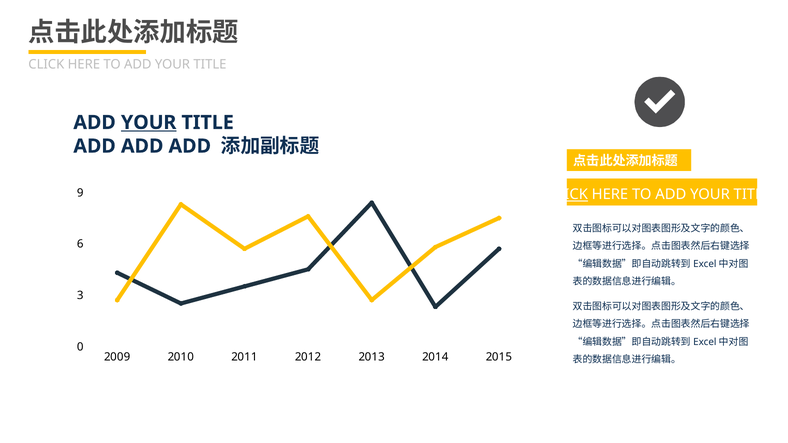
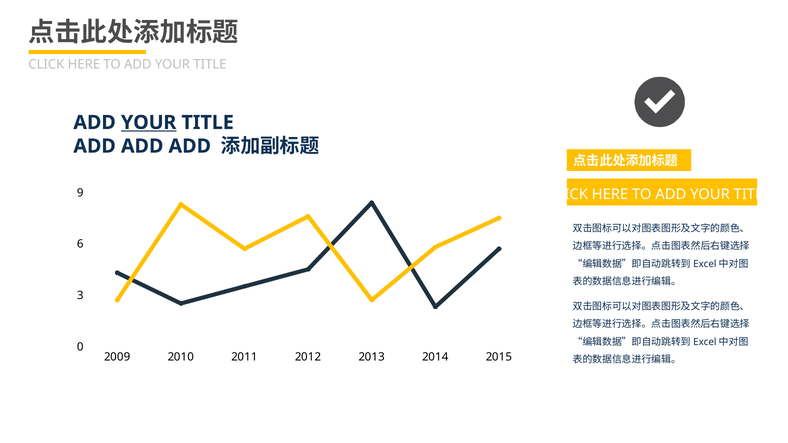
CLICK at (568, 195) underline: present -> none
